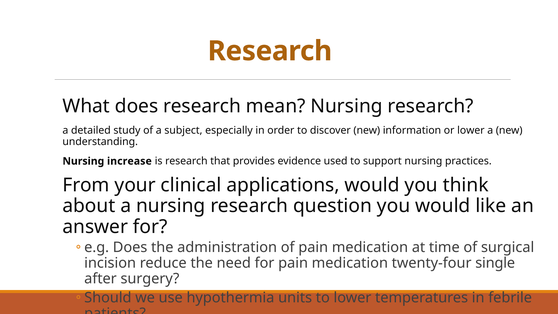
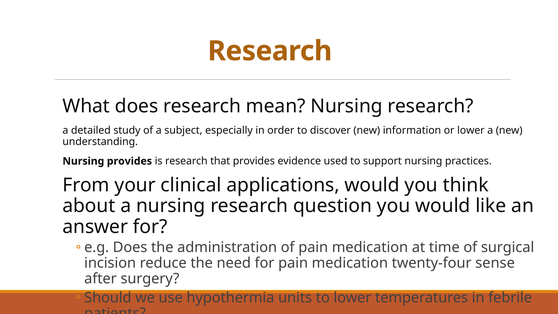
Nursing increase: increase -> provides
single: single -> sense
